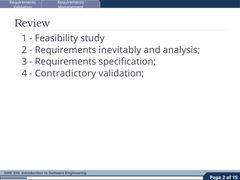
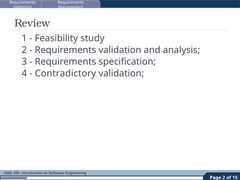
inevitably at (120, 50): inevitably -> validation
